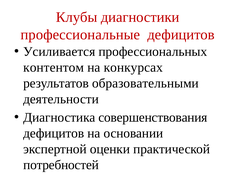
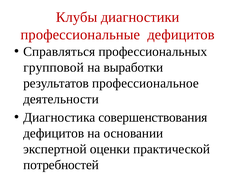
Усиливается: Усиливается -> Справляться
контентом: контентом -> групповой
конкурсах: конкурсах -> выработки
образовательными: образовательными -> профессиональное
